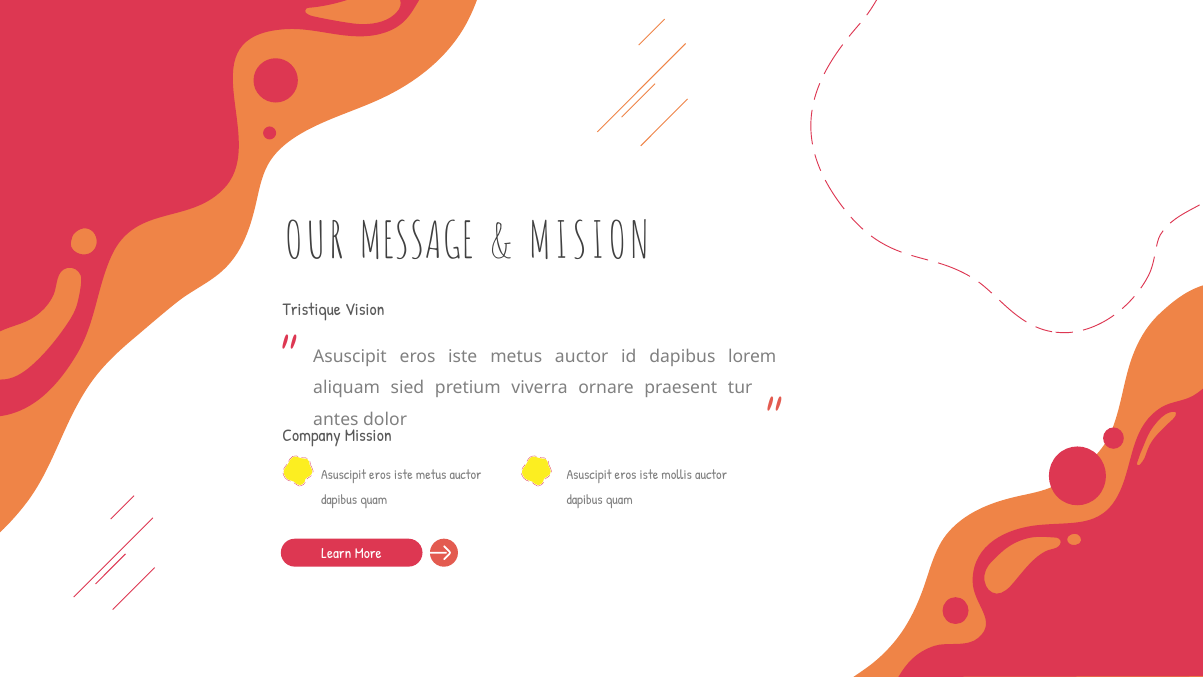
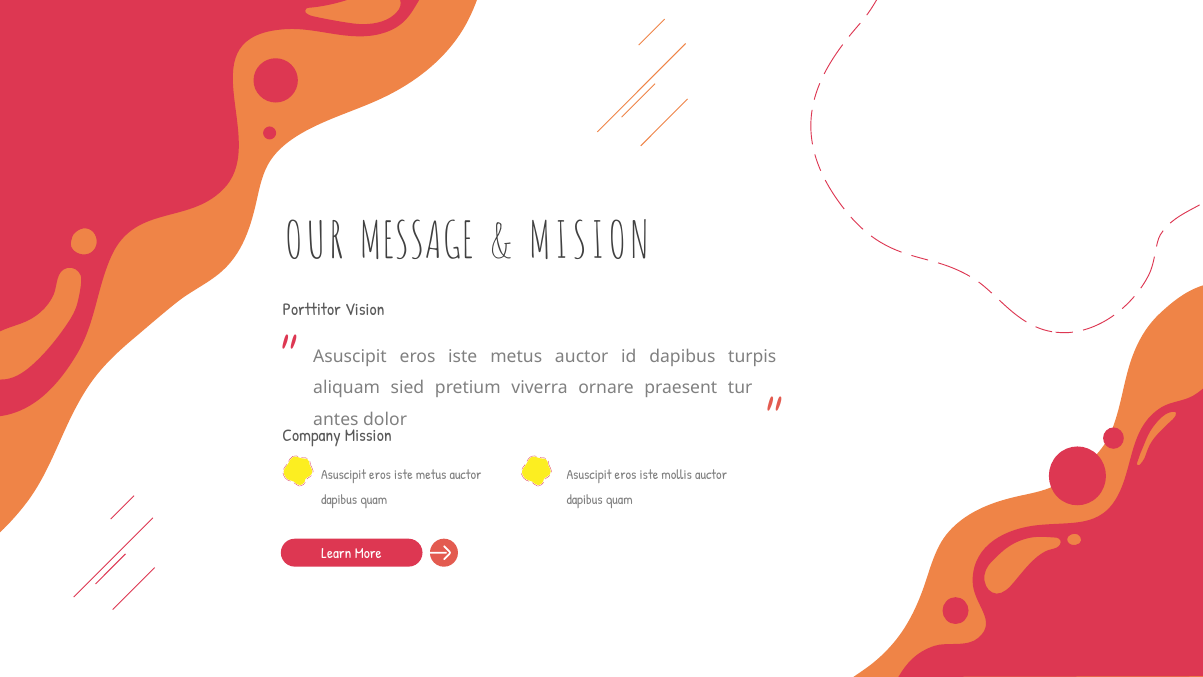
Tristique: Tristique -> Porttitor
dapibus lorem: lorem -> turpis
